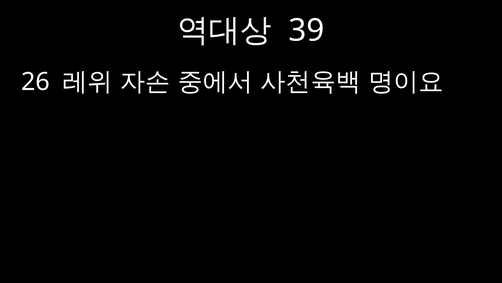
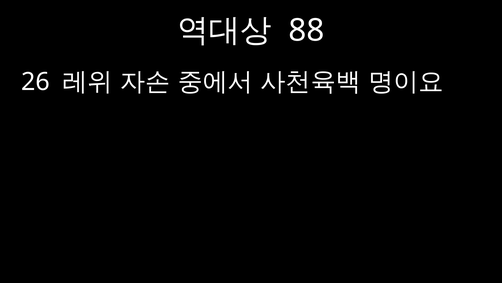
39: 39 -> 88
